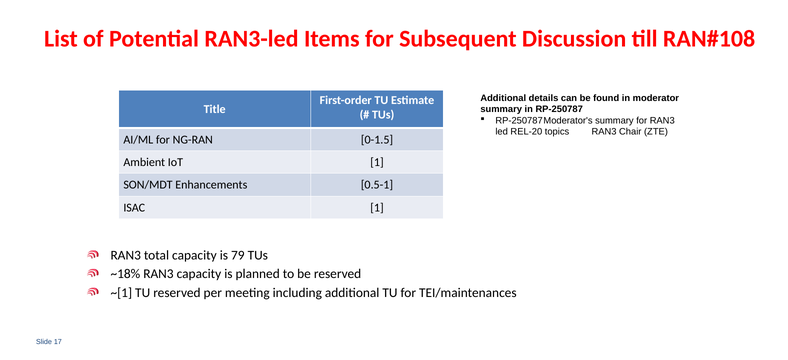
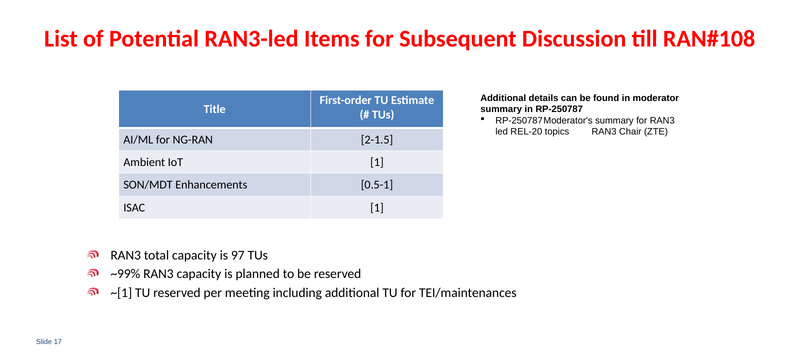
0-1.5: 0-1.5 -> 2-1.5
79: 79 -> 97
~18%: ~18% -> ~99%
